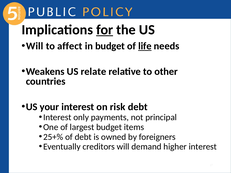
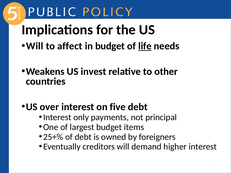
for underline: present -> none
relate: relate -> invest
your: your -> over
risk: risk -> five
